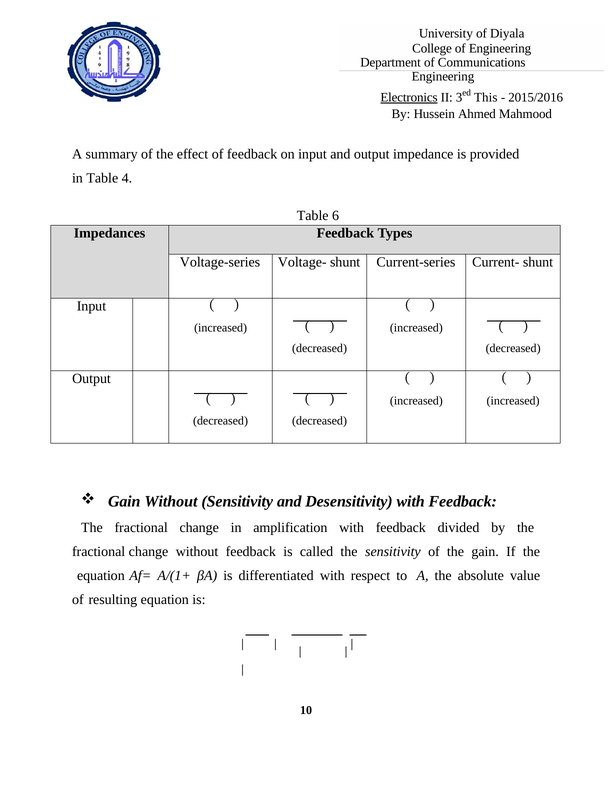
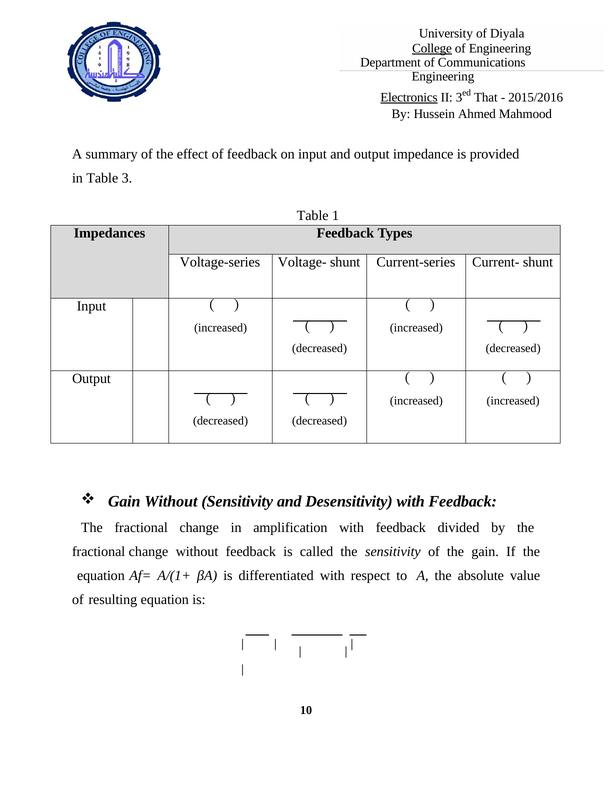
College underline: none -> present
This: This -> That
Table 4: 4 -> 3
6: 6 -> 1
